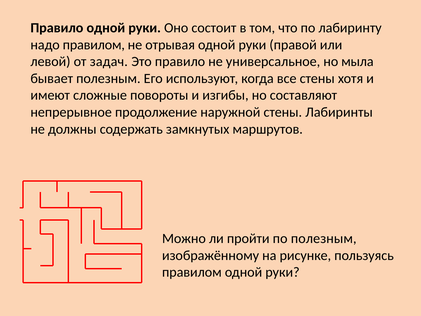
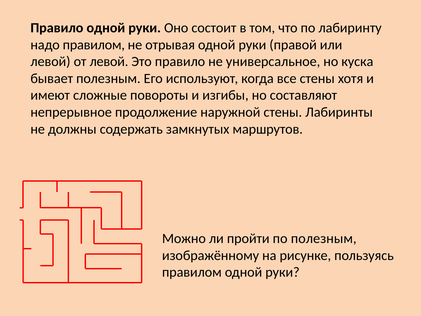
от задач: задач -> левой
мыла: мыла -> куска
